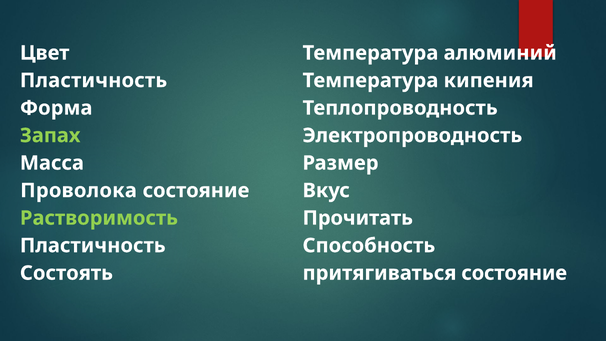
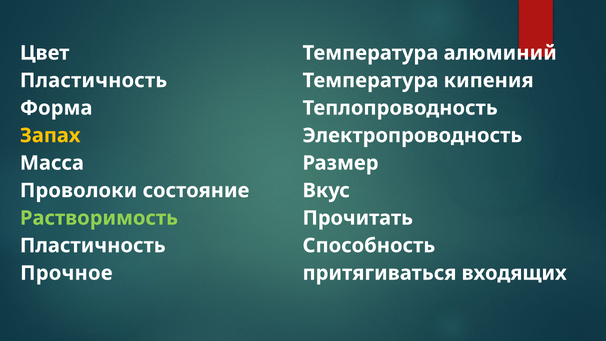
Запах colour: light green -> yellow
Проволока: Проволока -> Проволоки
Состоять: Состоять -> Прочное
притягиваться состояние: состояние -> входящих
